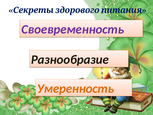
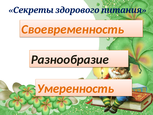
Своевременность colour: purple -> orange
